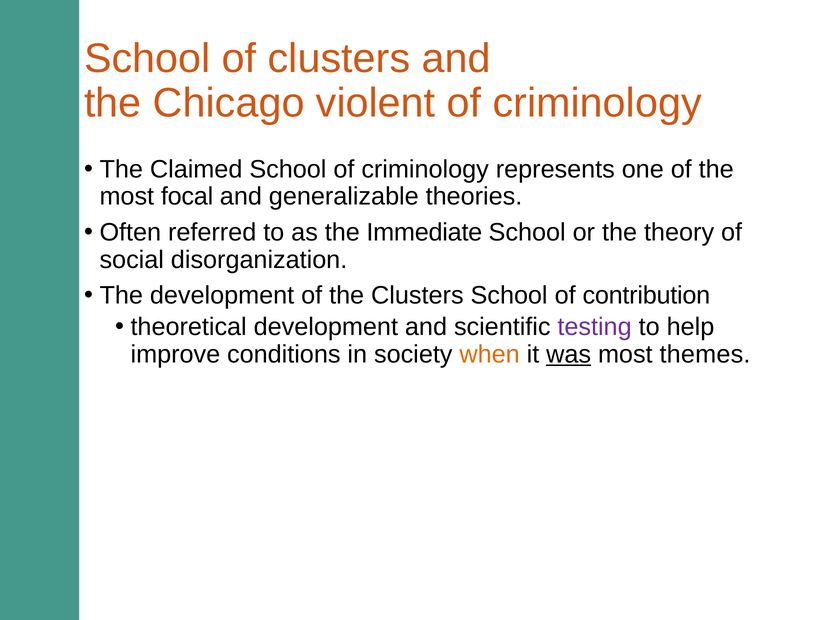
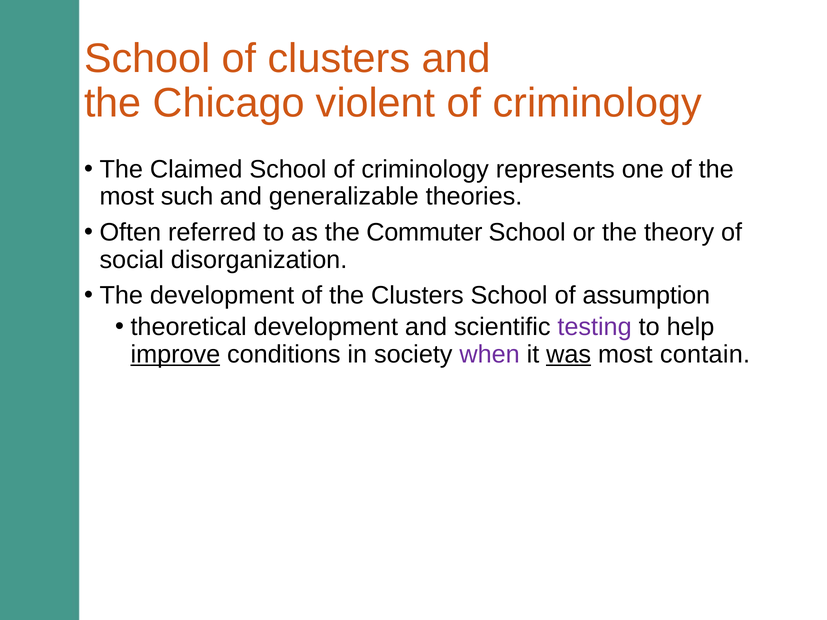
focal: focal -> such
Immediate: Immediate -> Commuter
contribution: contribution -> assumption
improve underline: none -> present
when colour: orange -> purple
themes: themes -> contain
